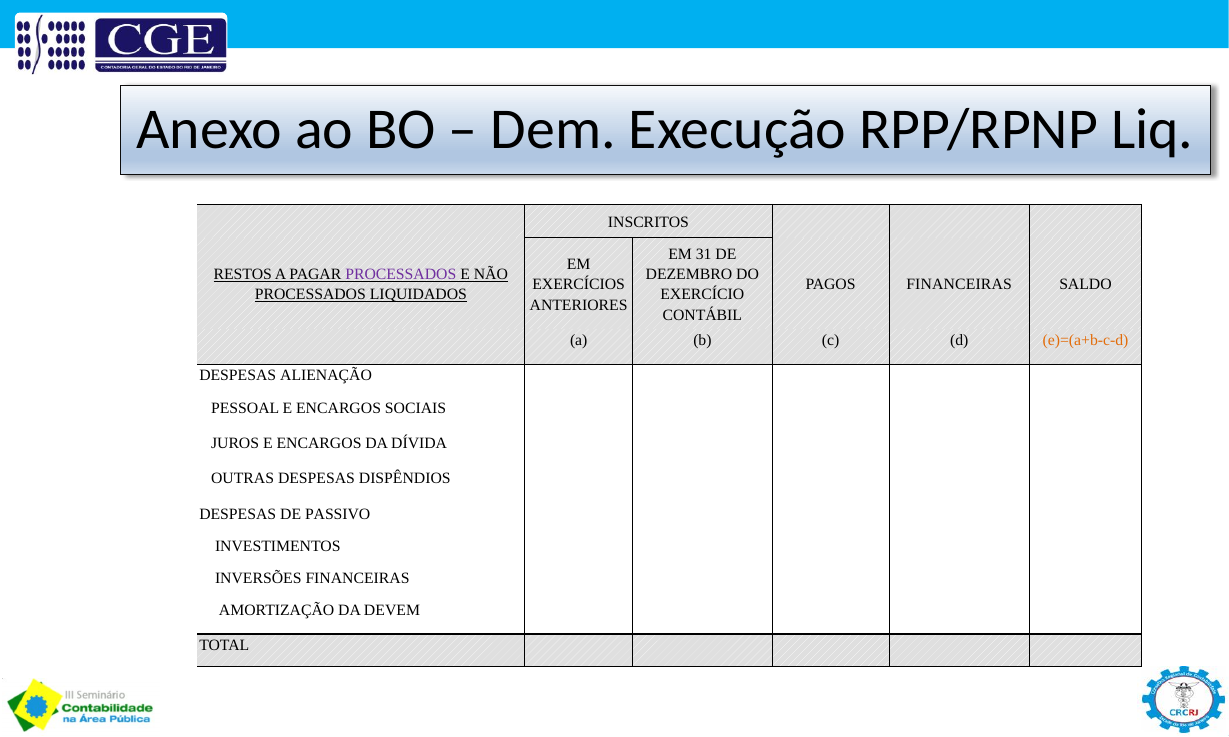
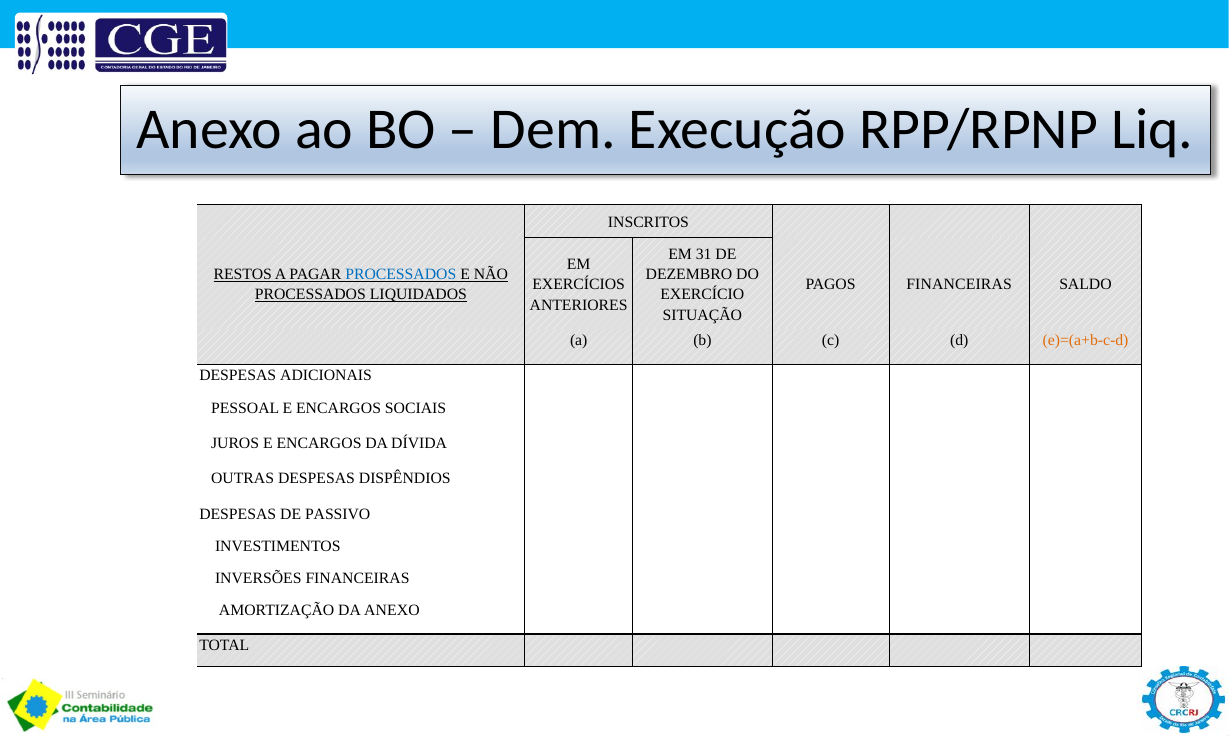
PROCESSADOS at (401, 275) colour: purple -> blue
CONTÁBIL: CONTÁBIL -> SITUAÇÃO
ALIENAÇÃO: ALIENAÇÃO -> ADICIONAIS
DA DEVEM: DEVEM -> ANEXO
